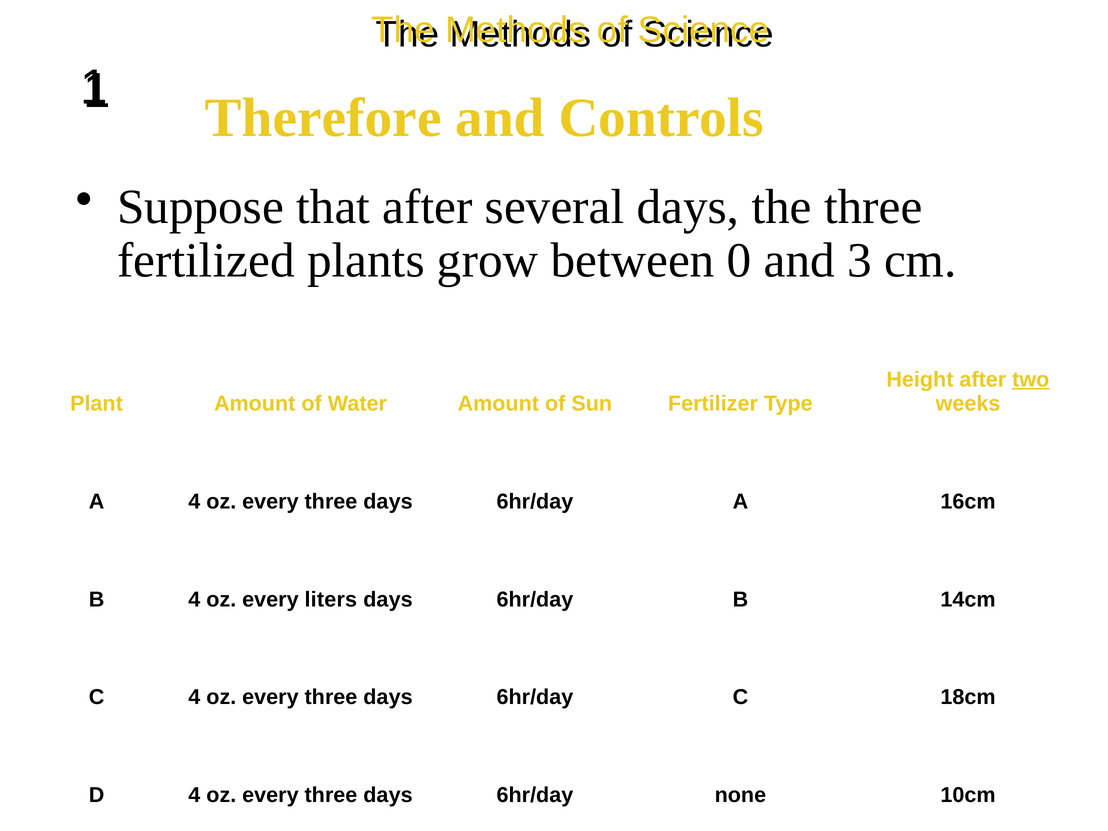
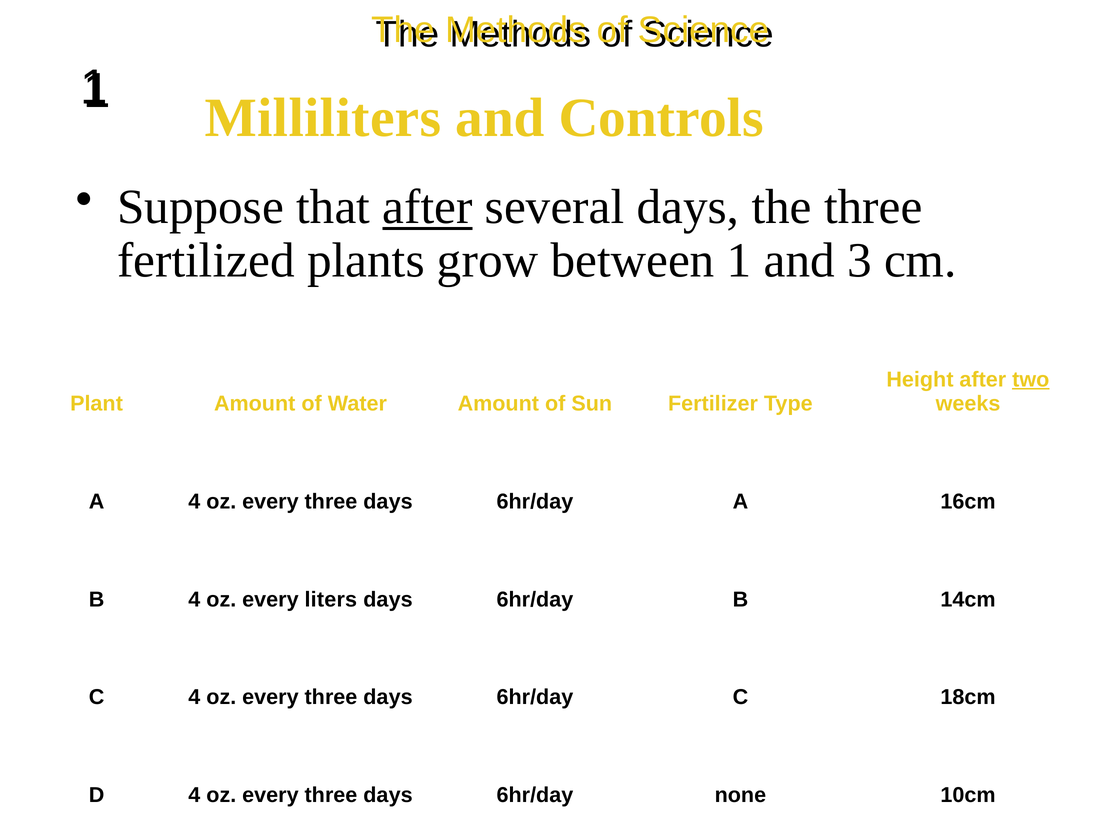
Therefore: Therefore -> Milliliters
after at (428, 207) underline: none -> present
between 0: 0 -> 1
